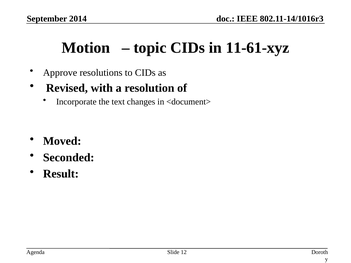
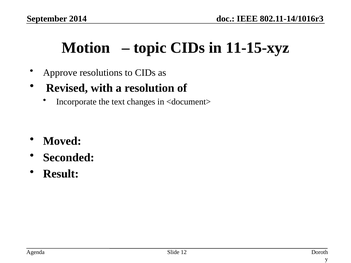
11-61-xyz: 11-61-xyz -> 11-15-xyz
